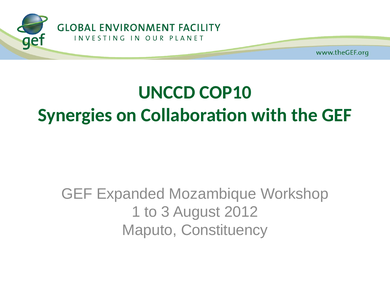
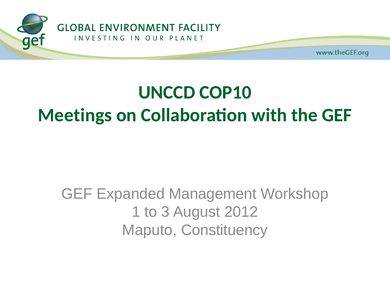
Synergies: Synergies -> Meetings
Mozambique: Mozambique -> Management
